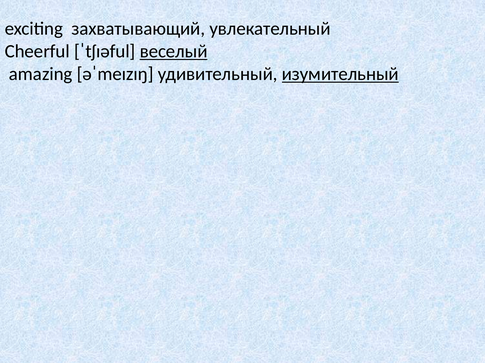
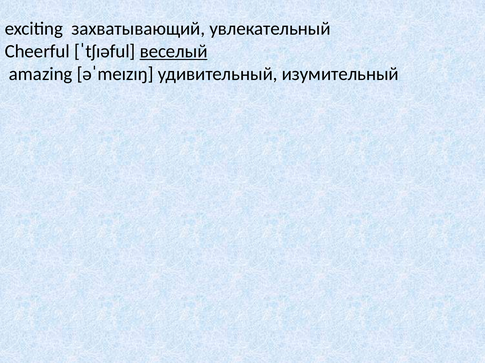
изумительный underline: present -> none
